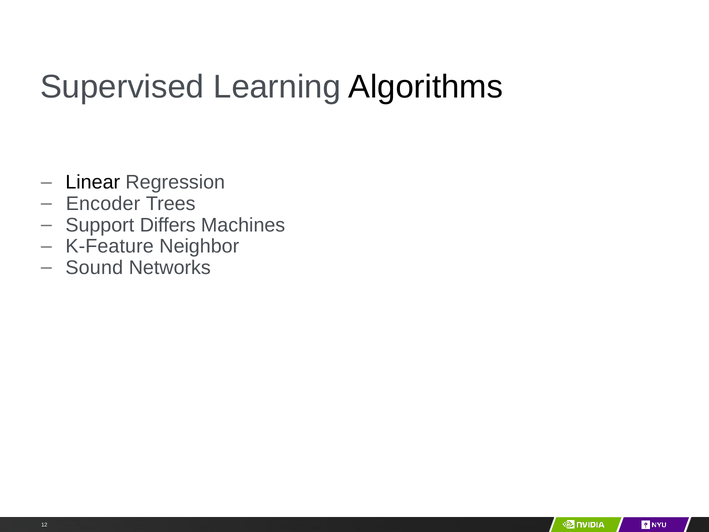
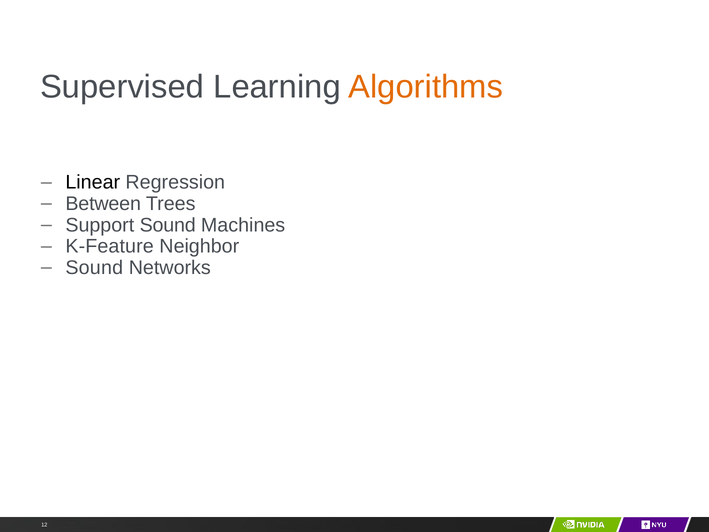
Algorithms colour: black -> orange
Encoder: Encoder -> Between
Support Differs: Differs -> Sound
